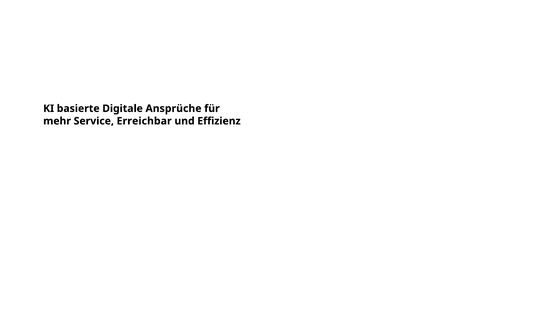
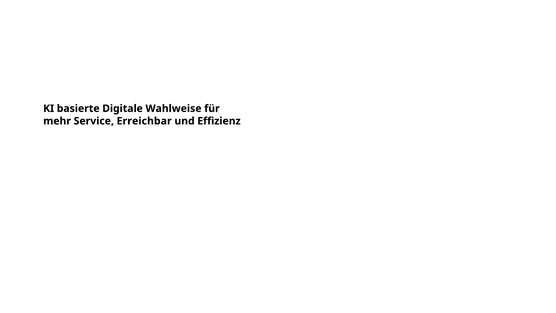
Ansprüche: Ansprüche -> Wahlweise
